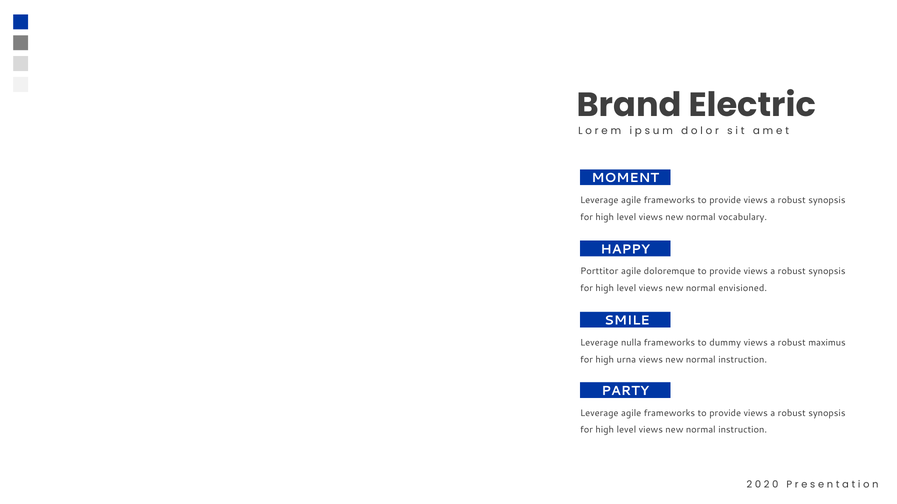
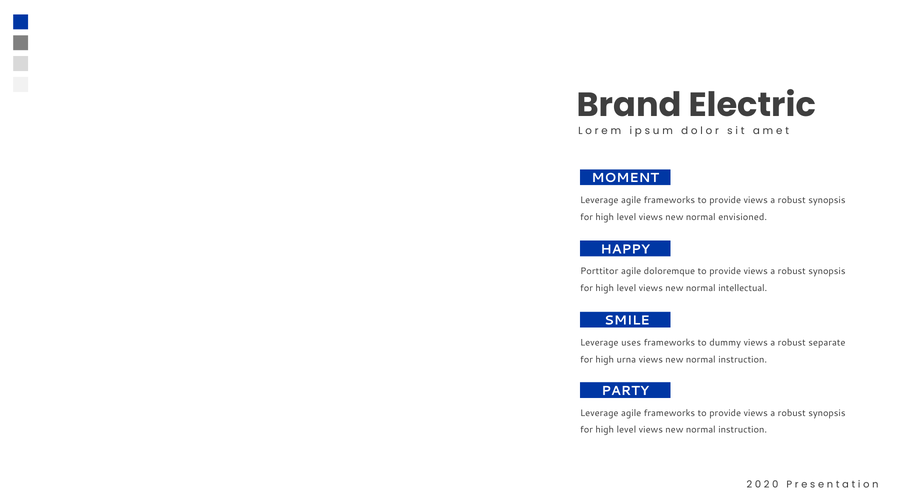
vocabulary: vocabulary -> envisioned
envisioned: envisioned -> intellectual
nulla: nulla -> uses
maximus: maximus -> separate
